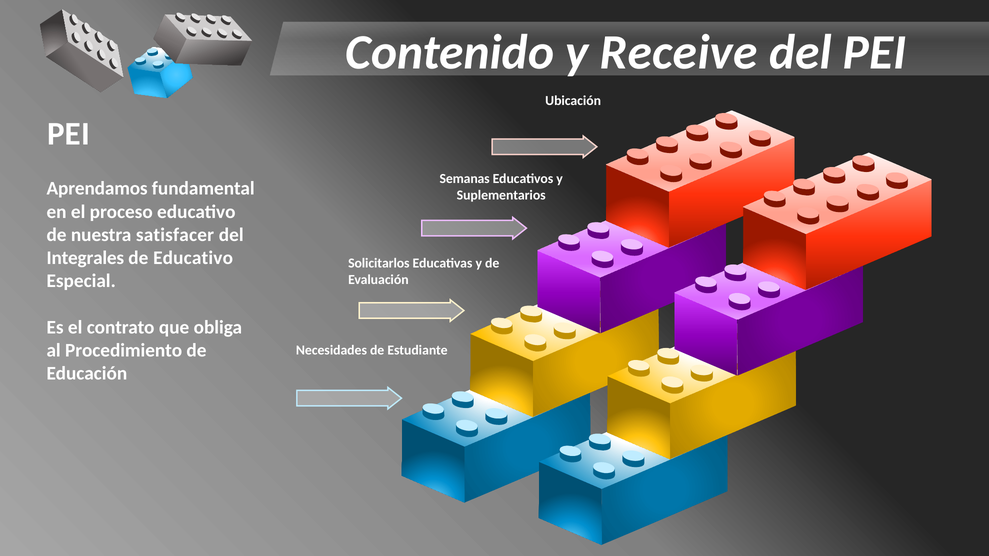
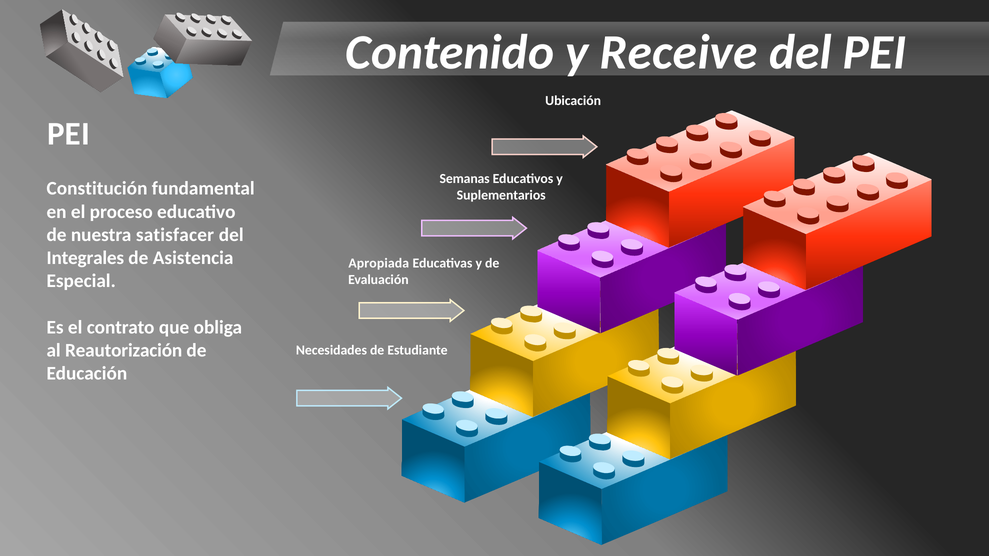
Aprendamos: Aprendamos -> Constitución
de Educativo: Educativo -> Asistencia
Solicitarlos: Solicitarlos -> Apropiada
Procedimiento: Procedimiento -> Reautorización
